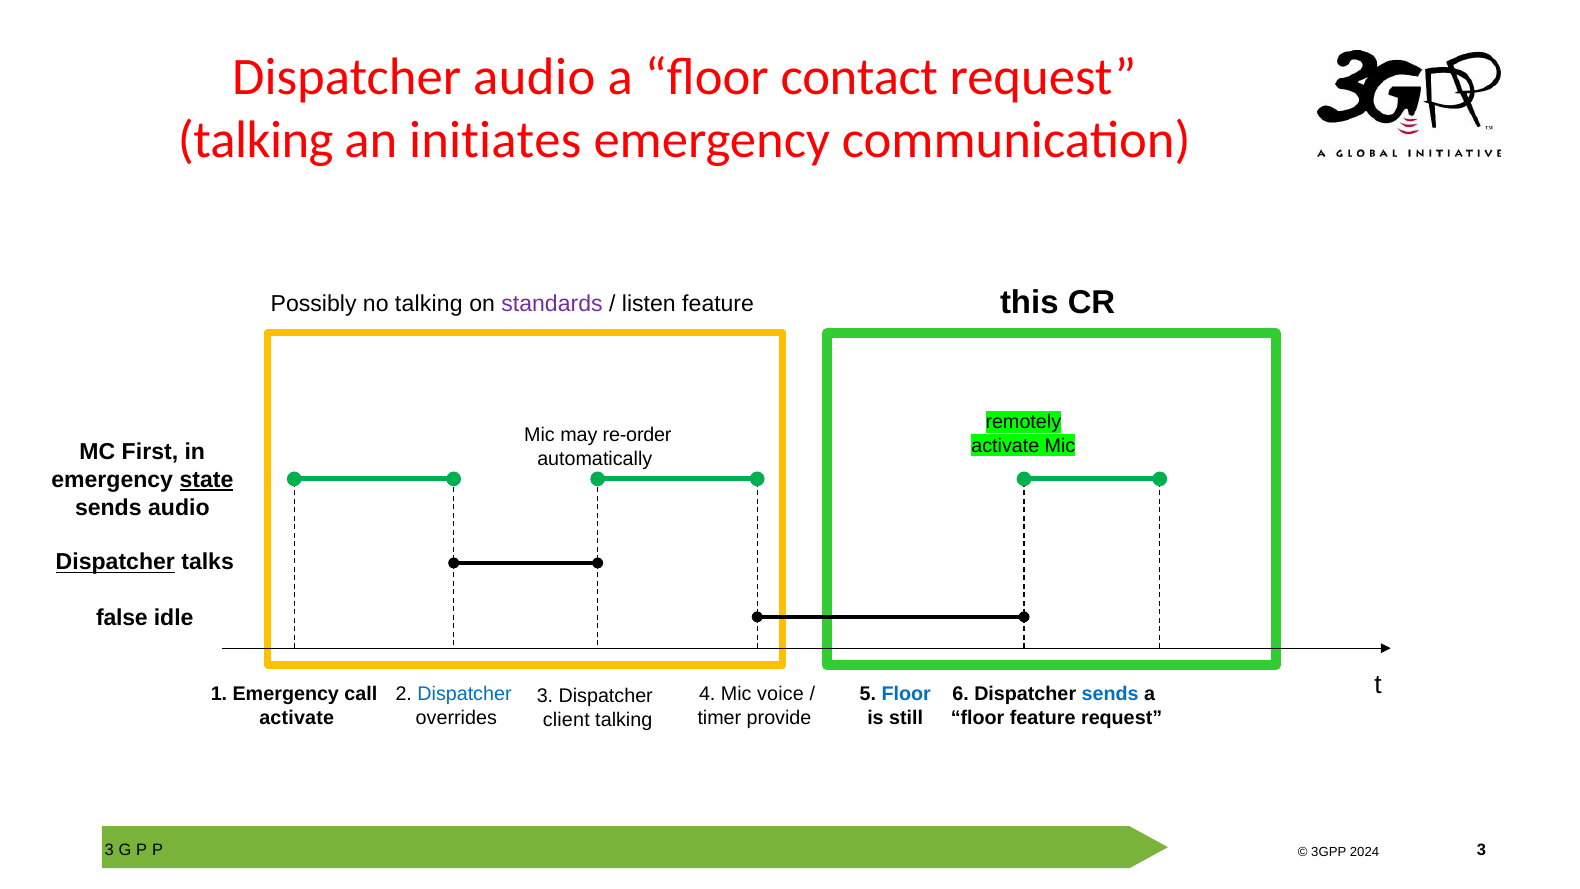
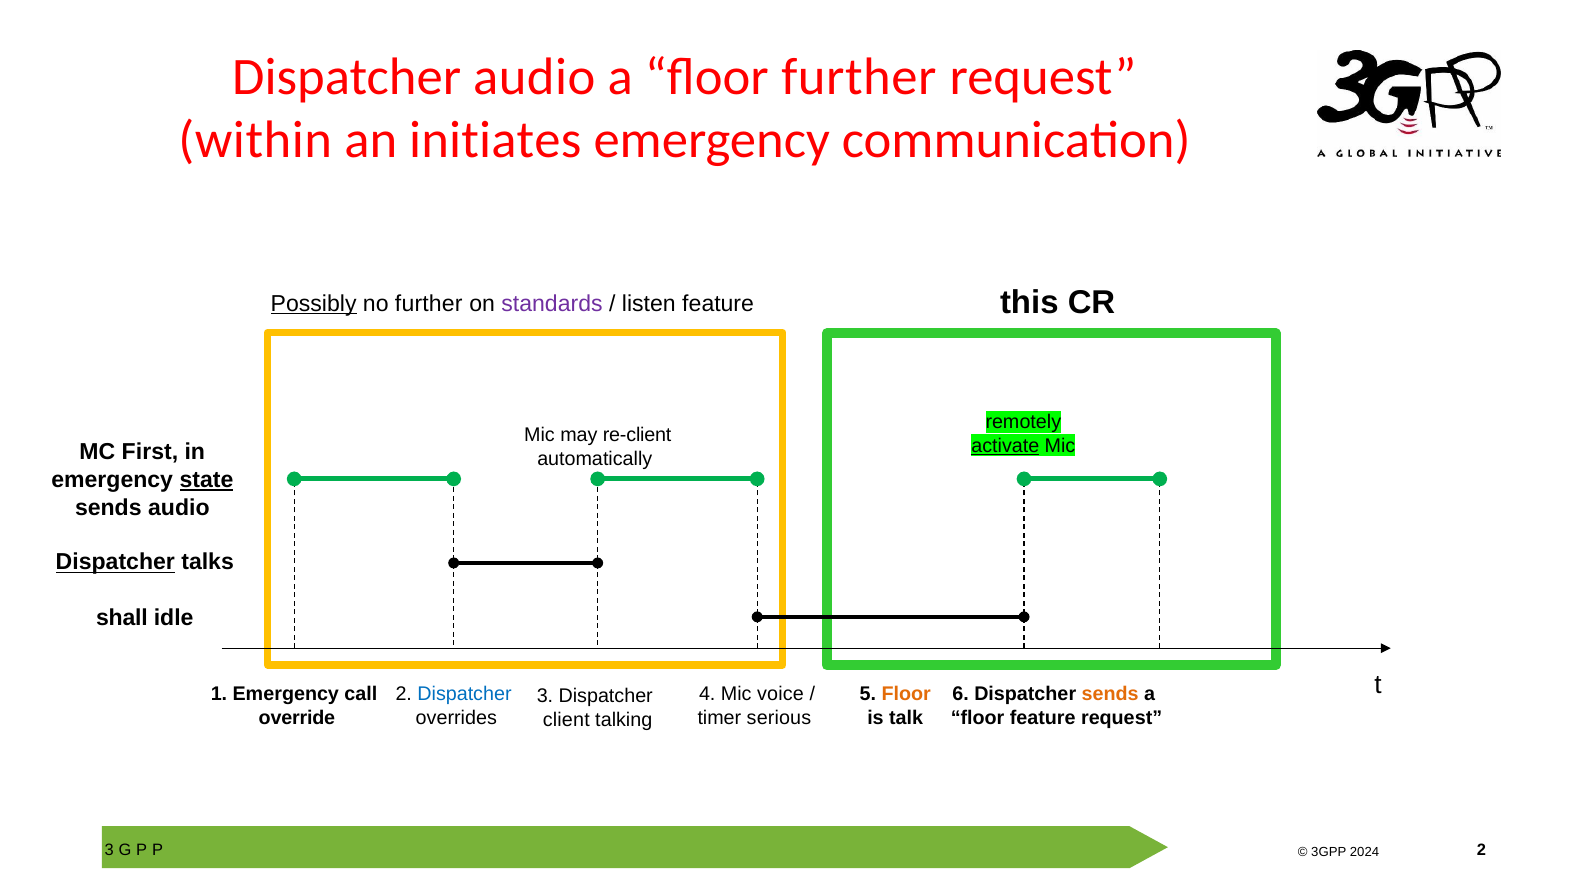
floor contact: contact -> further
talking at (256, 140): talking -> within
Possibly underline: none -> present
no talking: talking -> further
re-order: re-order -> re-client
activate at (1005, 446) underline: none -> present
false: false -> shall
Floor at (906, 694) colour: blue -> orange
sends at (1110, 694) colour: blue -> orange
activate at (297, 718): activate -> override
provide: provide -> serious
still: still -> talk
3 at (1481, 850): 3 -> 2
